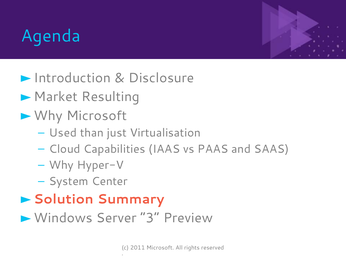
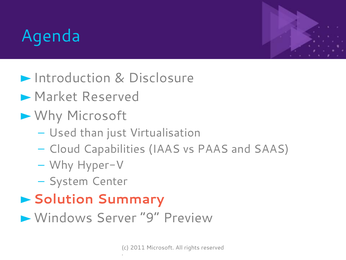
Resulting at (111, 97): Resulting -> Reserved
3: 3 -> 9
